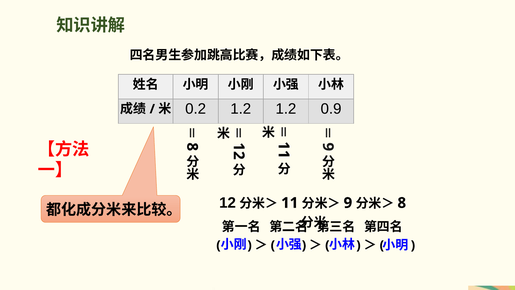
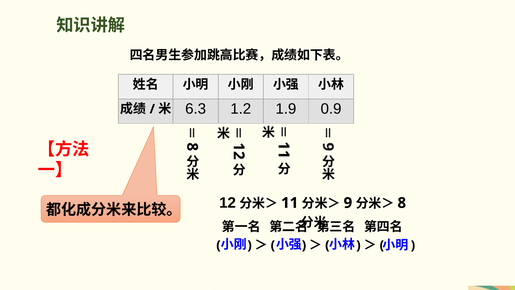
0.2: 0.2 -> 6.3
1.2 1.2: 1.2 -> 1.9
